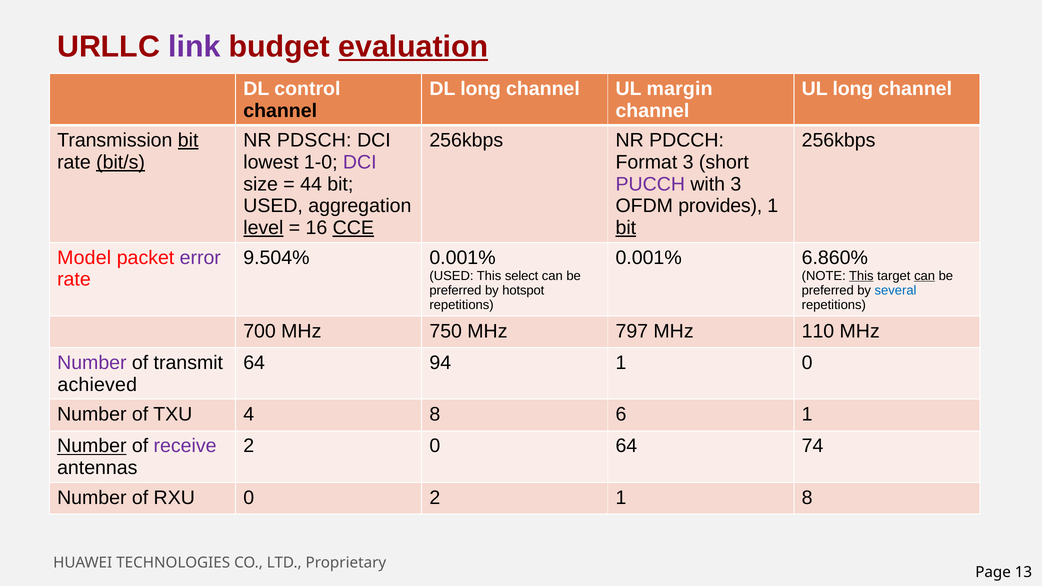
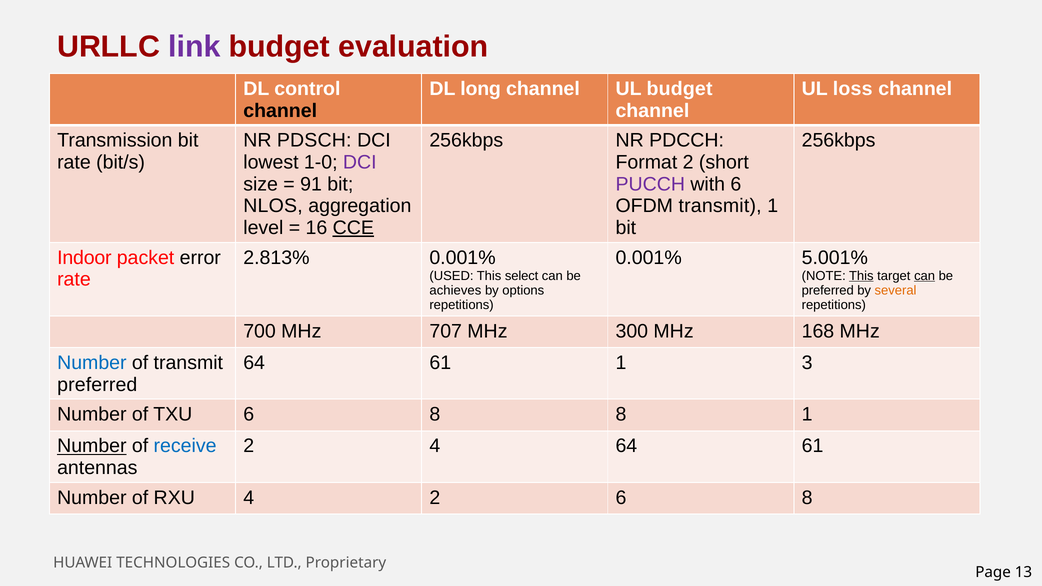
evaluation underline: present -> none
UL margin: margin -> budget
UL long: long -> loss
bit at (188, 140) underline: present -> none
bit/s underline: present -> none
Format 3: 3 -> 2
44: 44 -> 91
with 3: 3 -> 6
USED at (273, 206): USED -> NLOS
OFDM provides: provides -> transmit
level underline: present -> none
bit at (626, 228) underline: present -> none
Model: Model -> Indoor
error colour: purple -> black
9.504%: 9.504% -> 2.813%
6.860%: 6.860% -> 5.001%
preferred at (455, 290): preferred -> achieves
hotspot: hotspot -> options
several colour: blue -> orange
750: 750 -> 707
797: 797 -> 300
110: 110 -> 168
Number at (92, 363) colour: purple -> blue
94 at (440, 363): 94 -> 61
1 0: 0 -> 3
achieved at (97, 385): achieved -> preferred
TXU 4: 4 -> 6
8 6: 6 -> 8
receive colour: purple -> blue
2 0: 0 -> 4
74 at (813, 446): 74 -> 61
RXU 0: 0 -> 4
2 1: 1 -> 6
